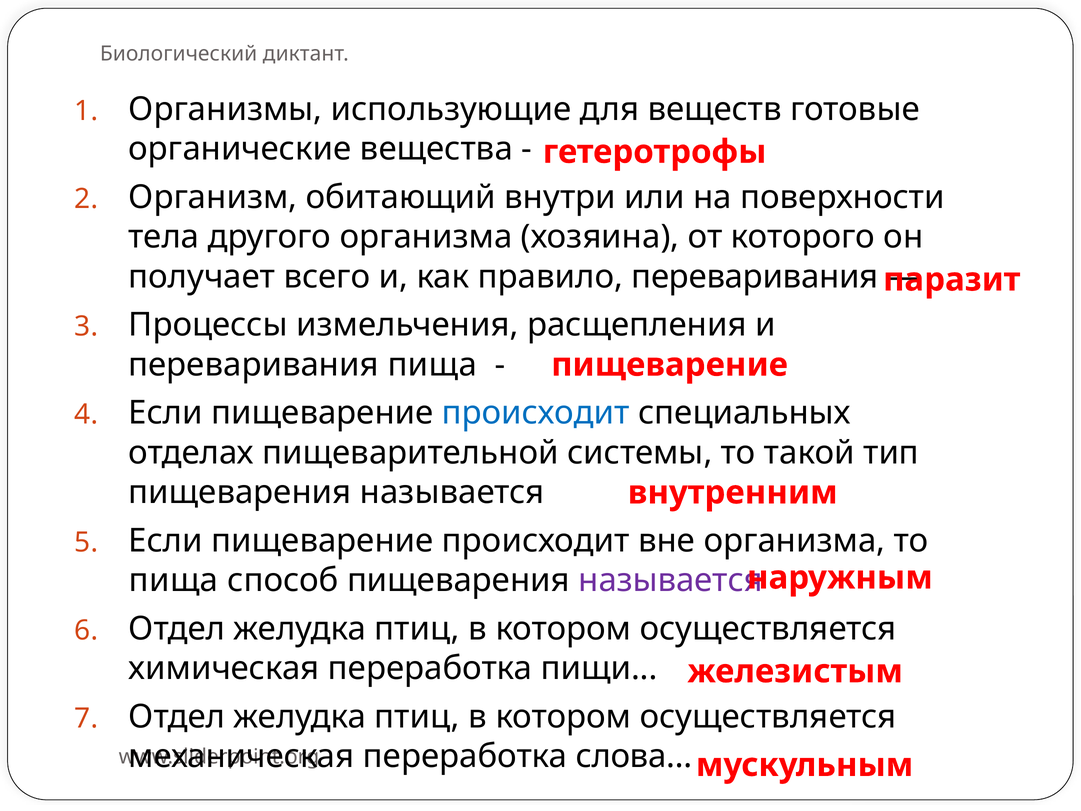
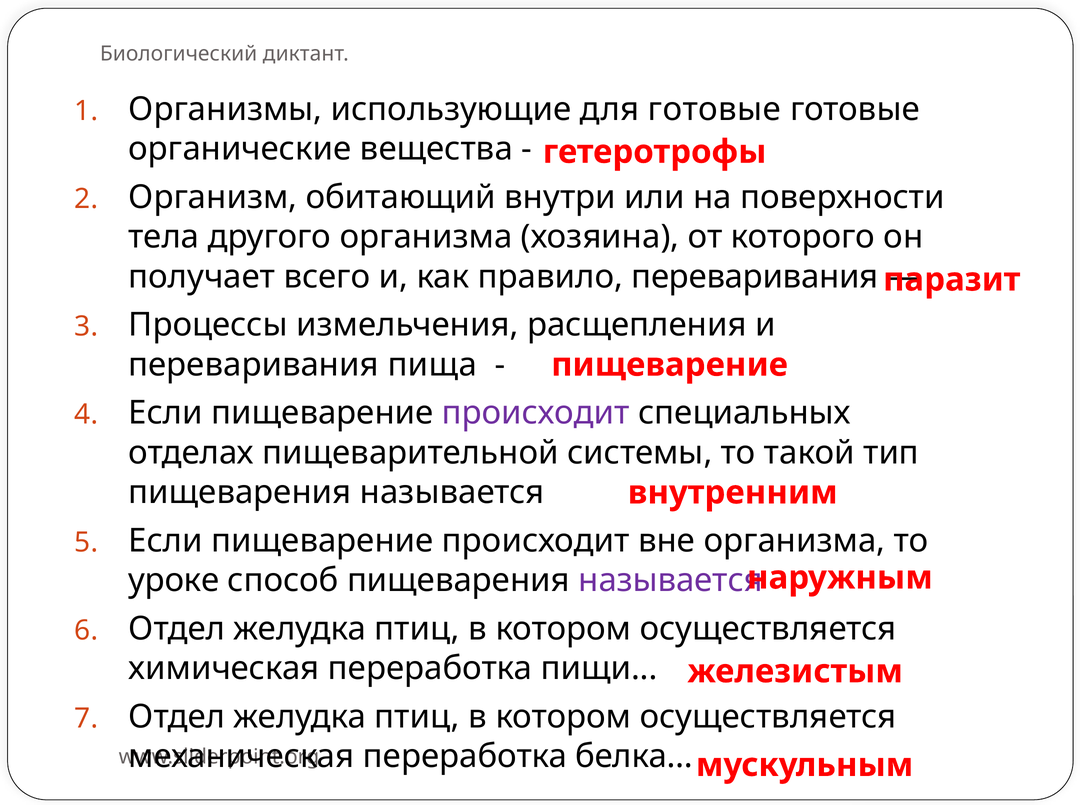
для веществ: веществ -> готовые
происходит at (536, 413) colour: blue -> purple
пища at (174, 580): пища -> уроке
слова…: слова… -> белка…
